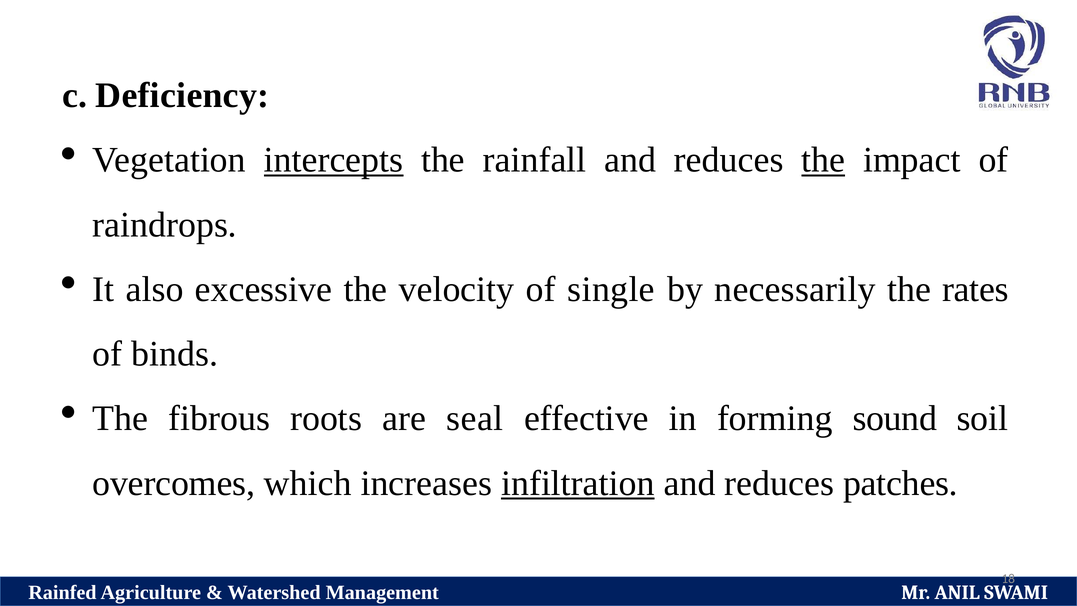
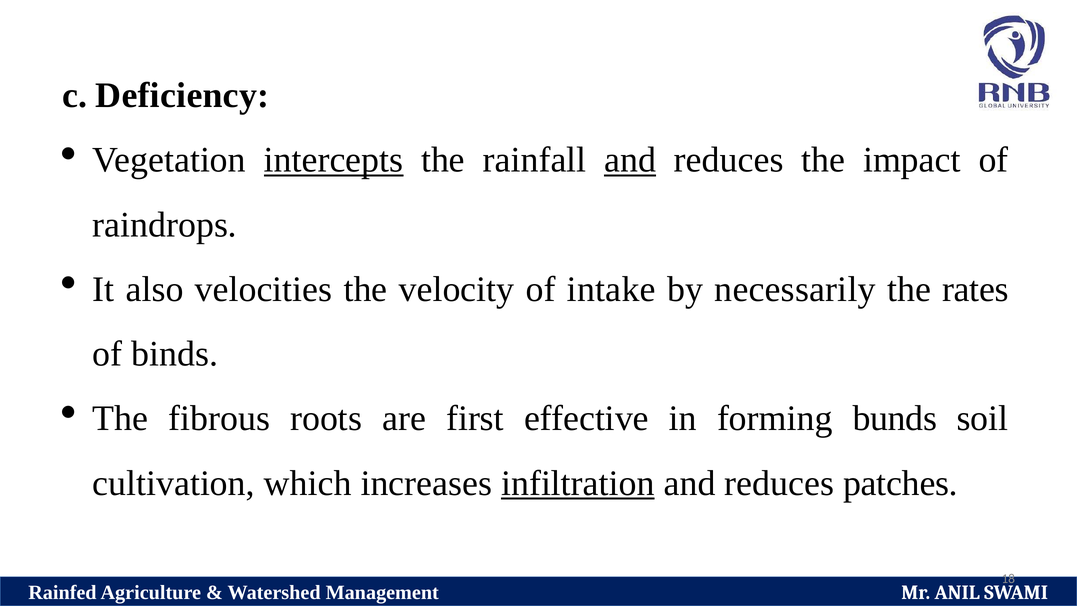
and at (630, 160) underline: none -> present
the at (823, 160) underline: present -> none
excessive: excessive -> velocities
single: single -> intake
seal: seal -> first
sound: sound -> bunds
overcomes: overcomes -> cultivation
